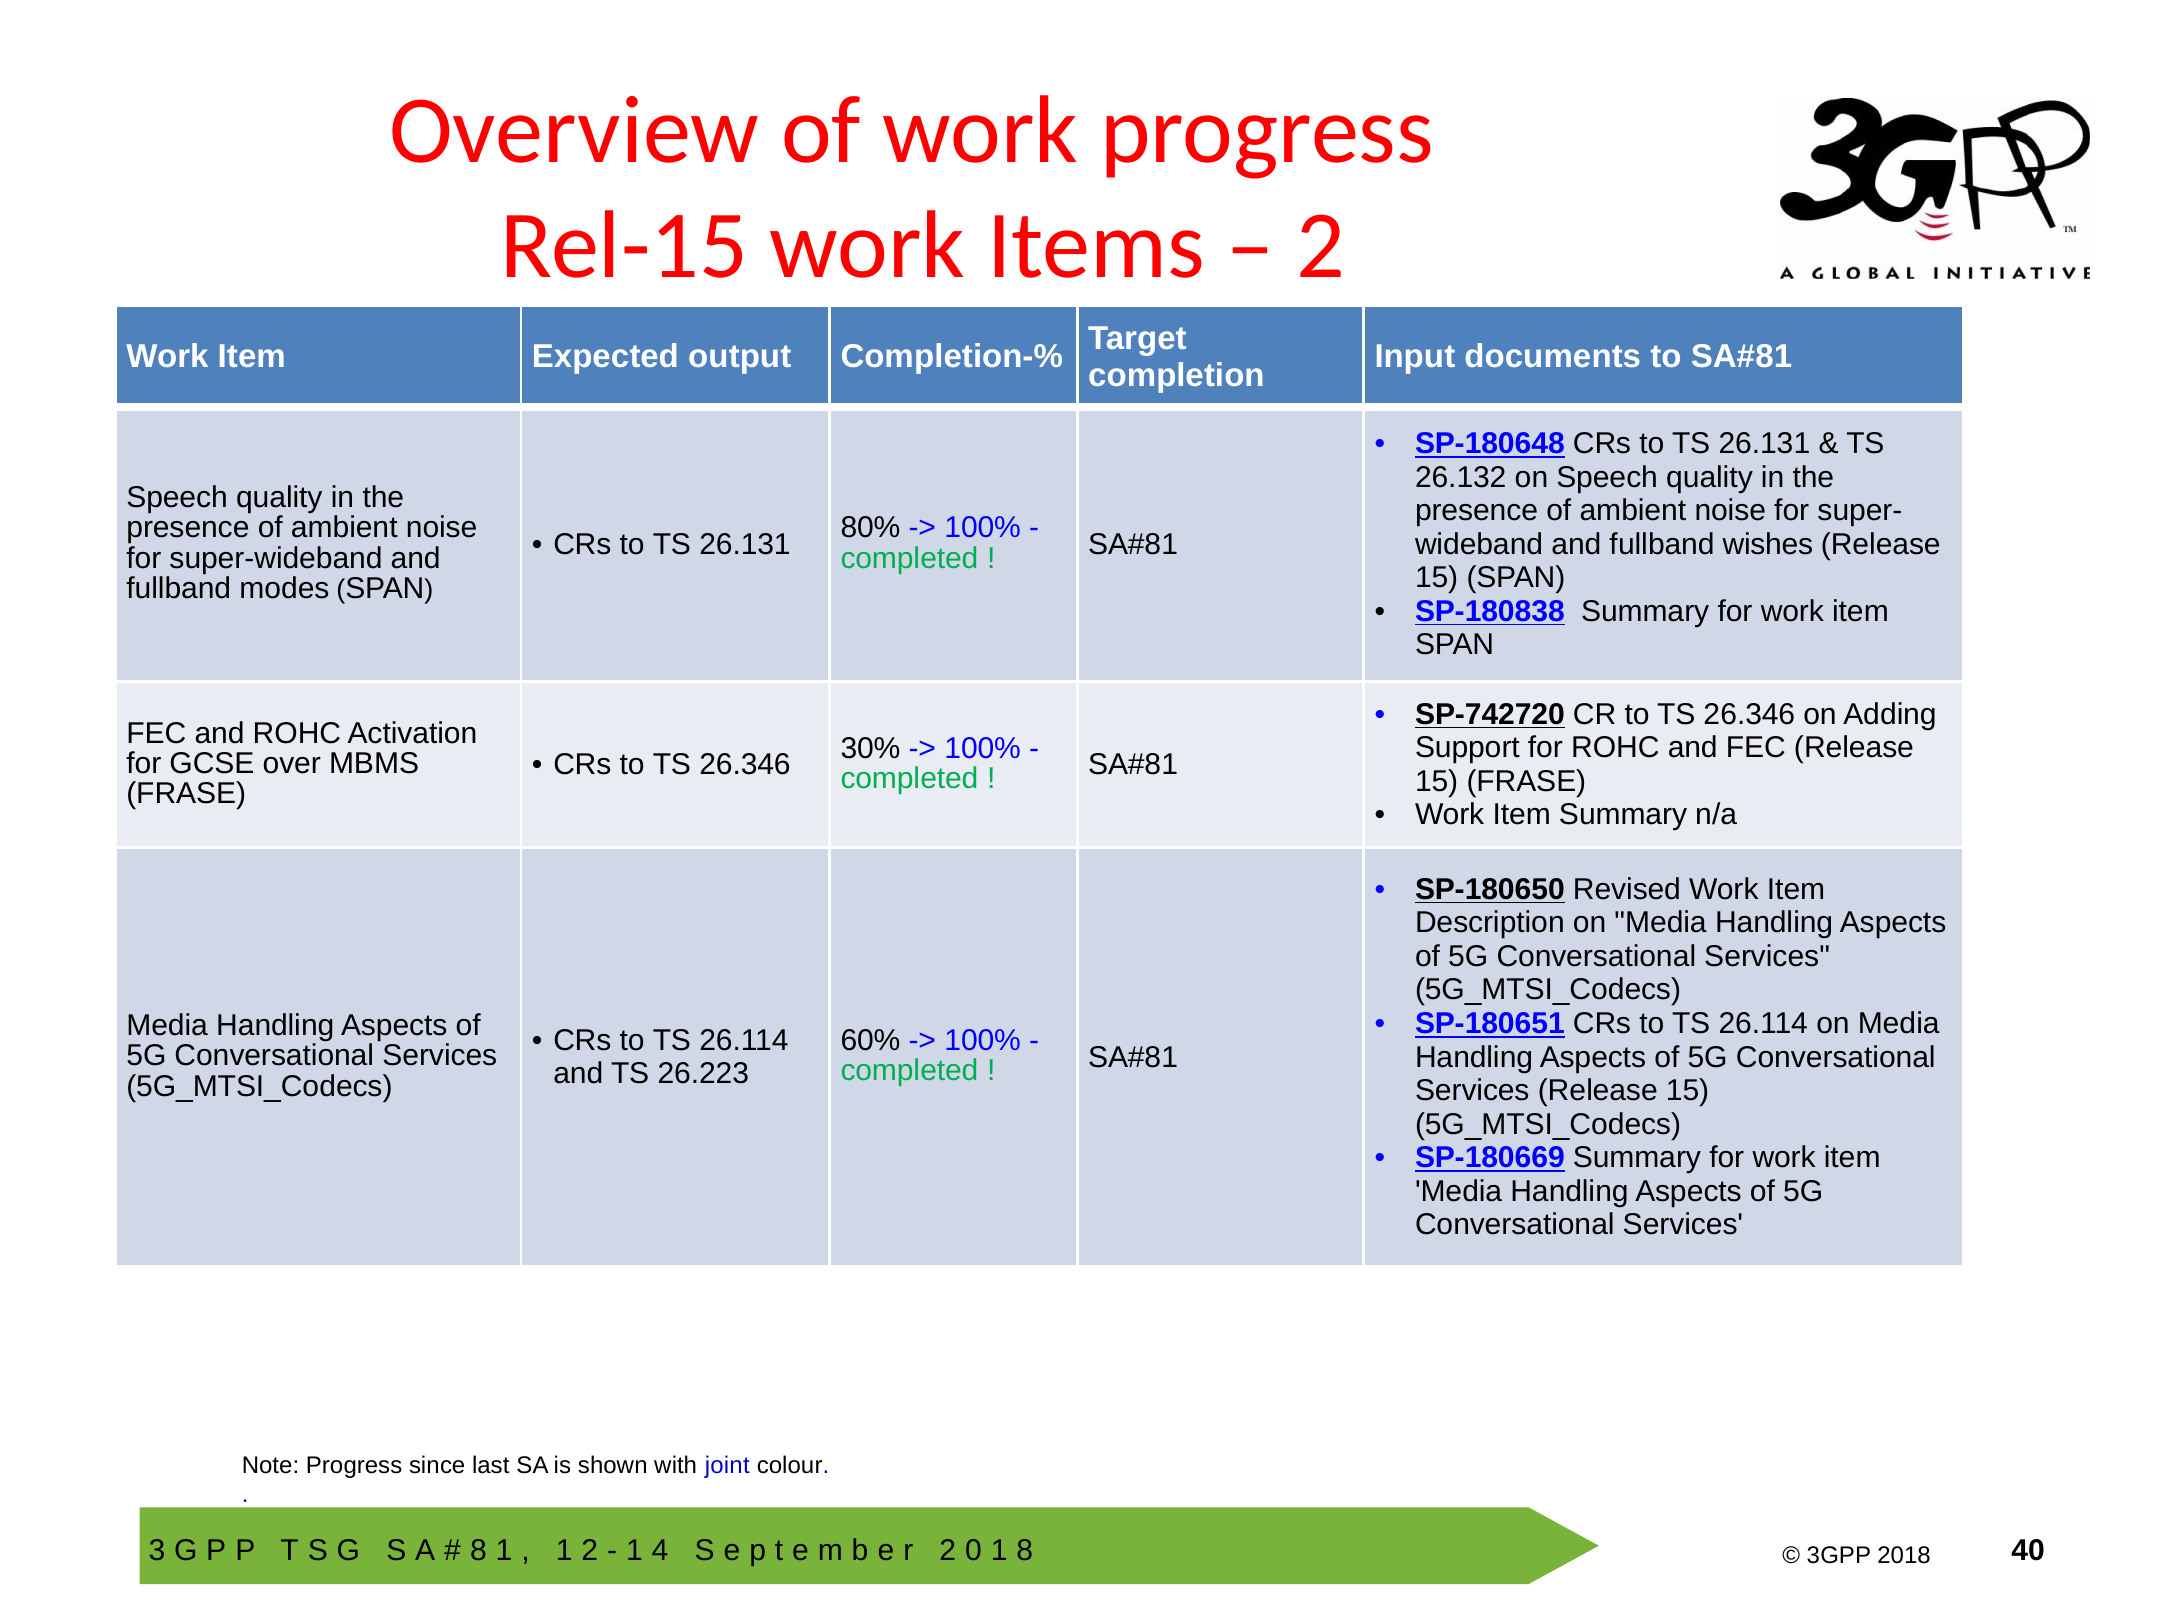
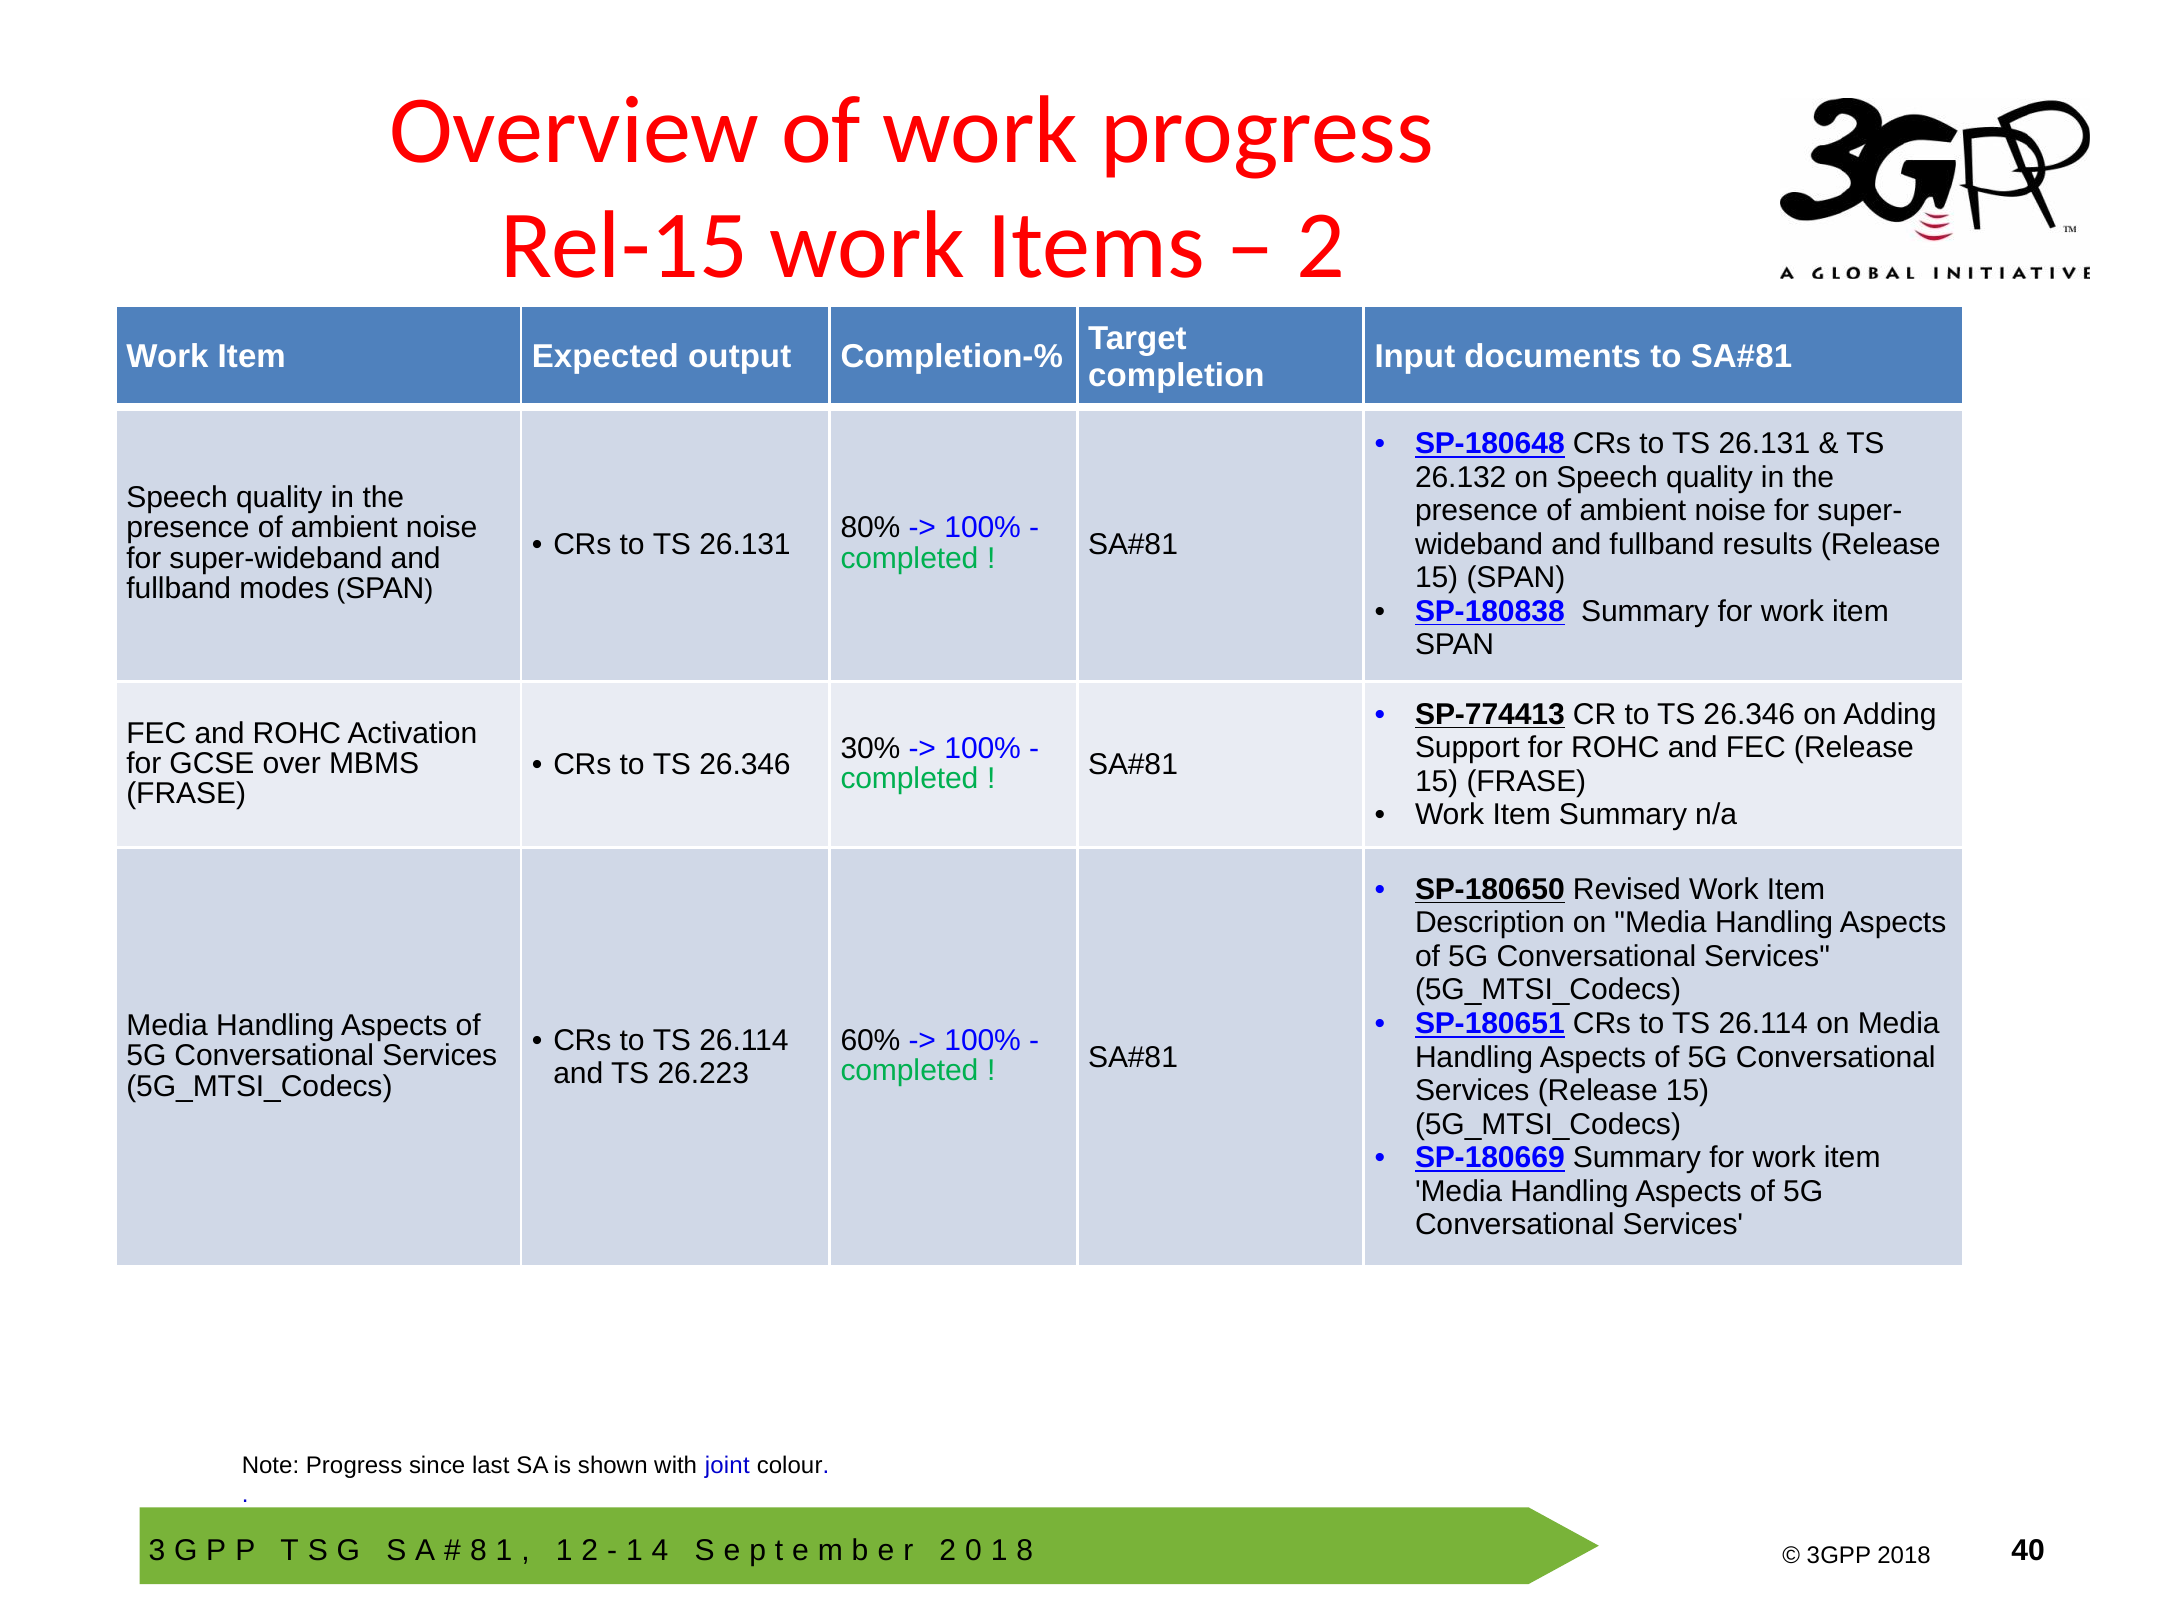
wishes: wishes -> results
SP-742720: SP-742720 -> SP-774413
